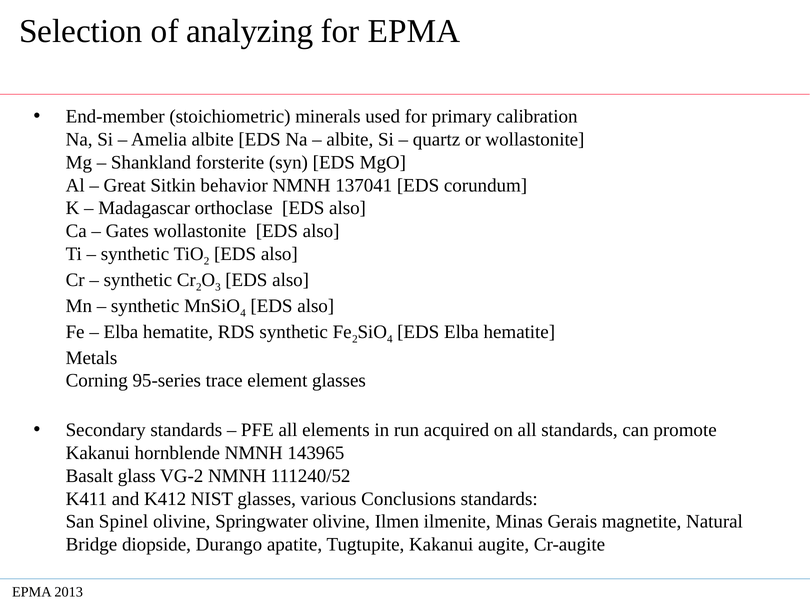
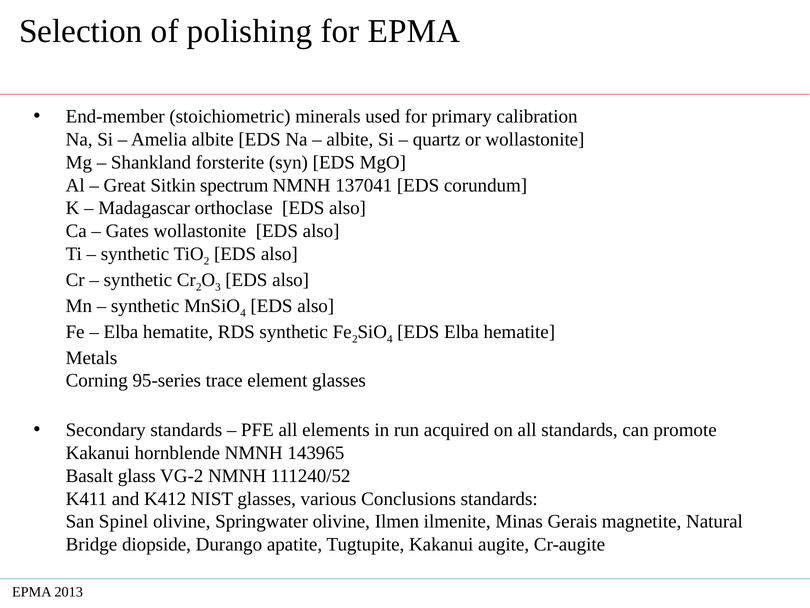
analyzing: analyzing -> polishing
behavior: behavior -> spectrum
